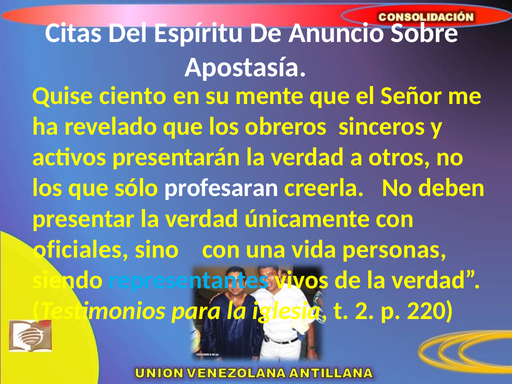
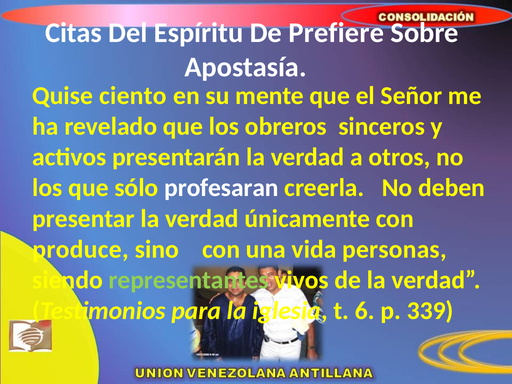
Anuncio: Anuncio -> Prefiere
oficiales: oficiales -> produce
representantes colour: light blue -> light green
2: 2 -> 6
220: 220 -> 339
